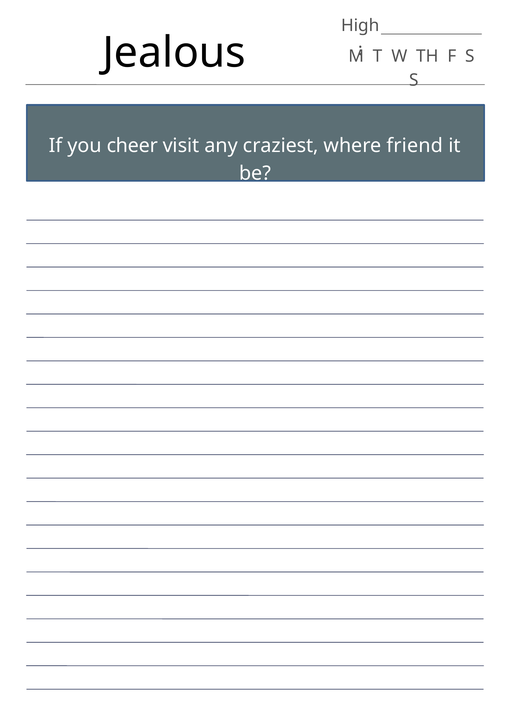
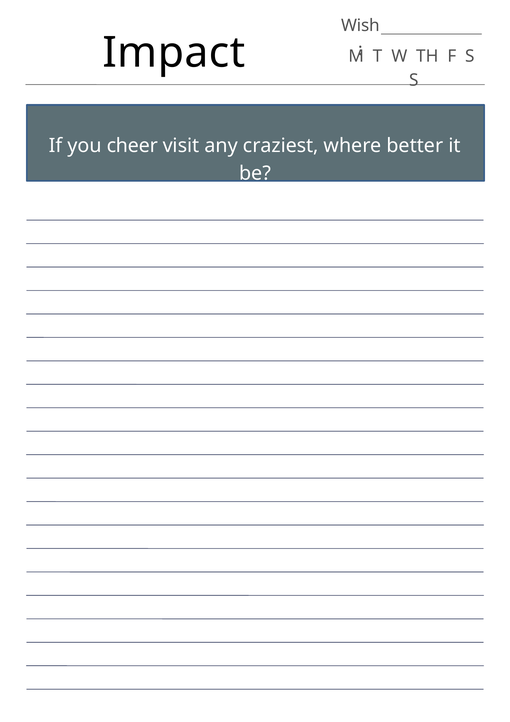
High: High -> Wish
Jealous: Jealous -> Impact
friend: friend -> better
